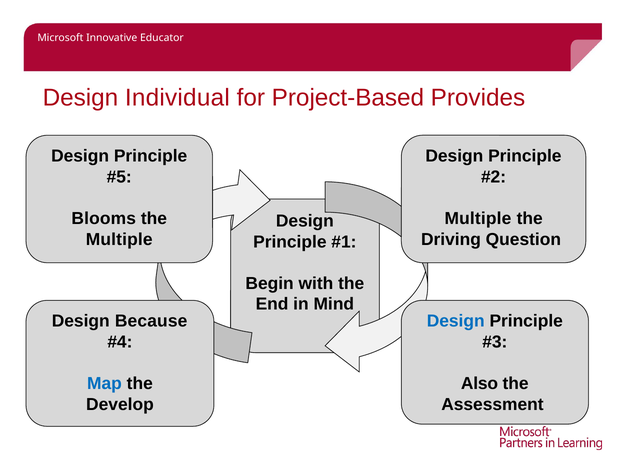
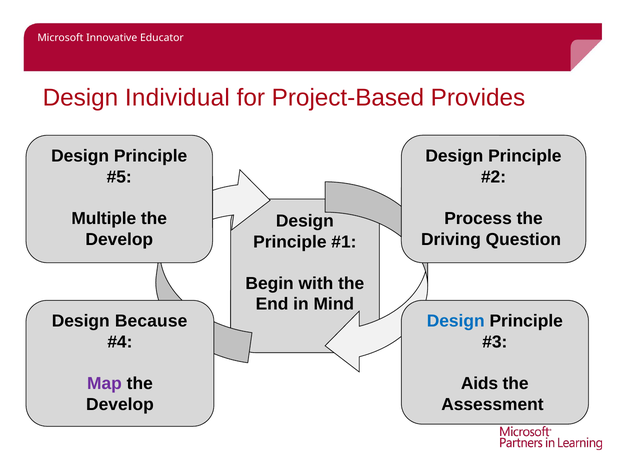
Blooms: Blooms -> Multiple
Multiple at (478, 219): Multiple -> Process
Multiple at (119, 240): Multiple -> Develop
Also: Also -> Aids
Map colour: blue -> purple
